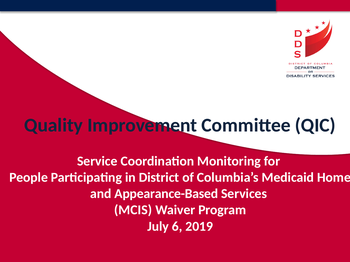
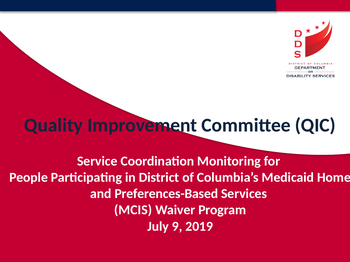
Appearance-Based: Appearance-Based -> Preferences-Based
6: 6 -> 9
